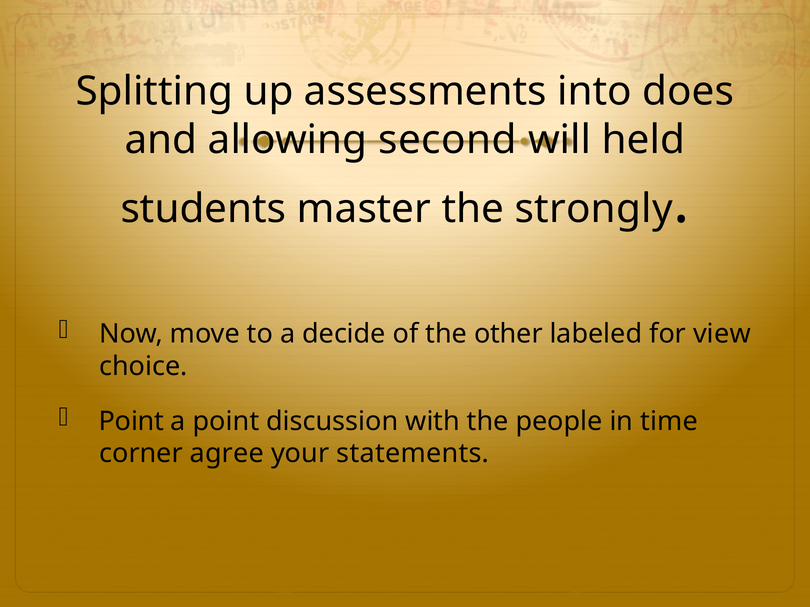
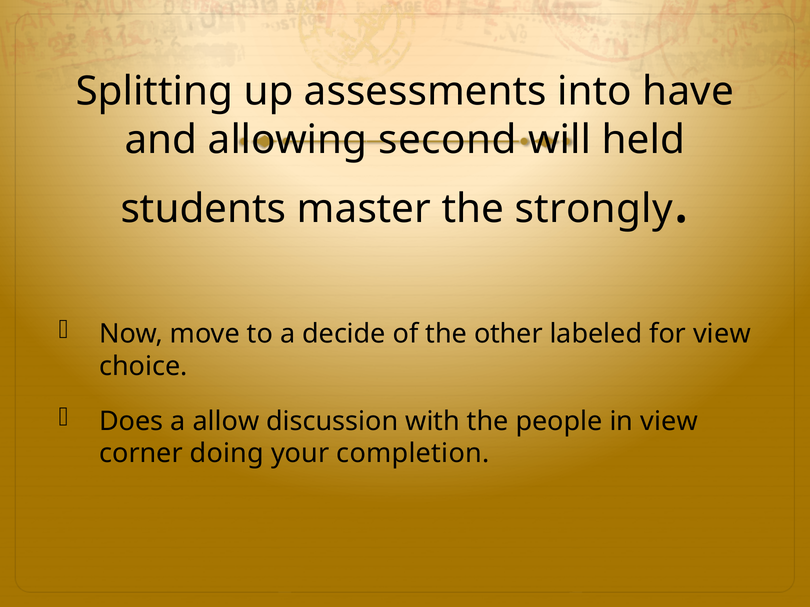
does: does -> have
Point at (131, 421): Point -> Does
a point: point -> allow
in time: time -> view
agree: agree -> doing
statements: statements -> completion
